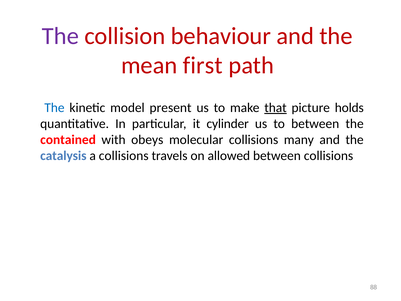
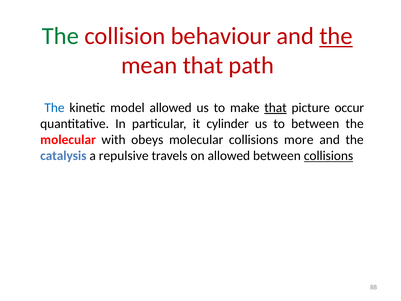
The at (60, 36) colour: purple -> green
the at (336, 36) underline: none -> present
mean first: first -> that
model present: present -> allowed
holds: holds -> occur
contained at (68, 140): contained -> molecular
many: many -> more
a collisions: collisions -> repulsive
collisions at (329, 156) underline: none -> present
